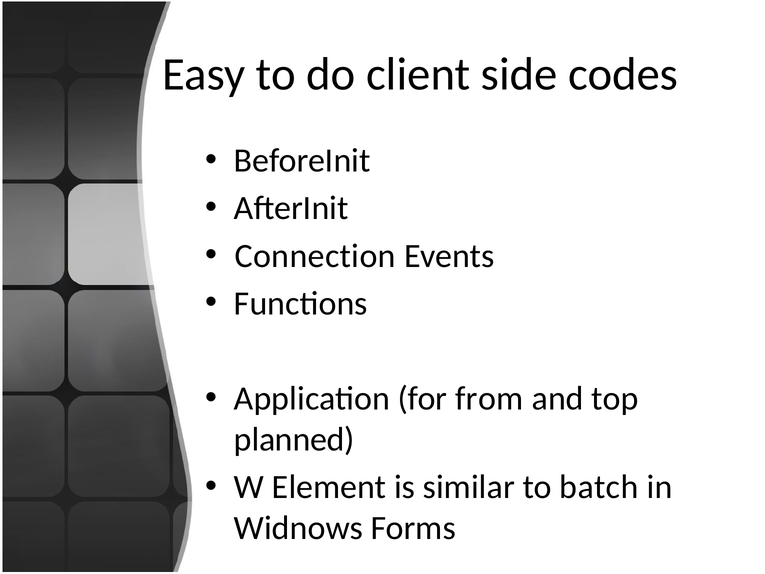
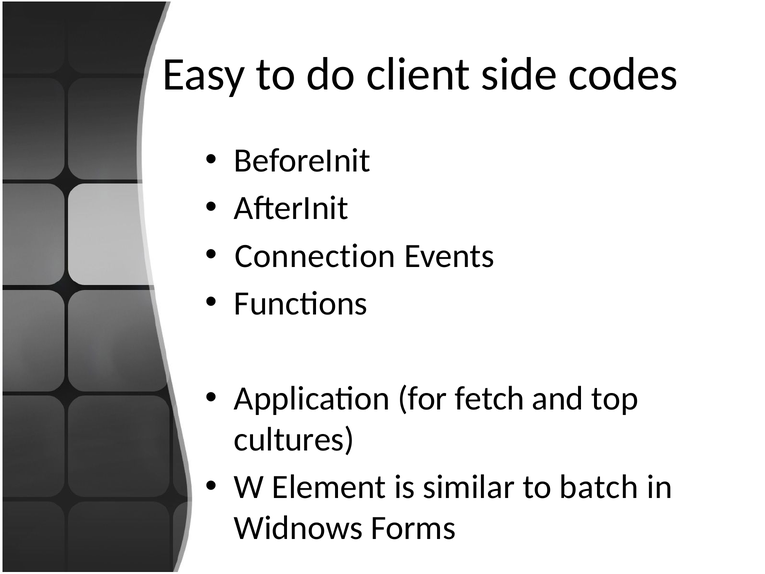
from: from -> fetch
planned: planned -> cultures
